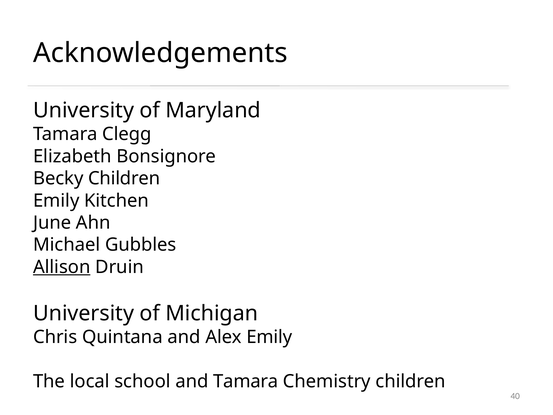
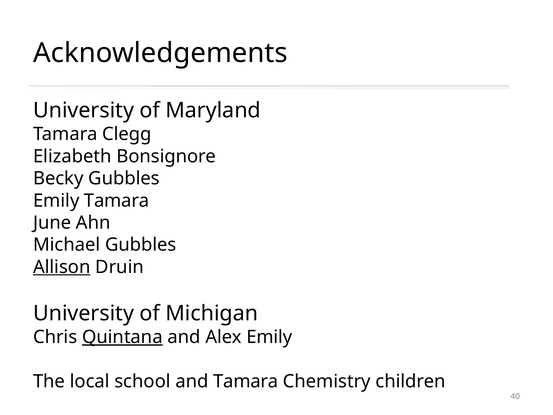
Becky Children: Children -> Gubbles
Emily Kitchen: Kitchen -> Tamara
Quintana underline: none -> present
